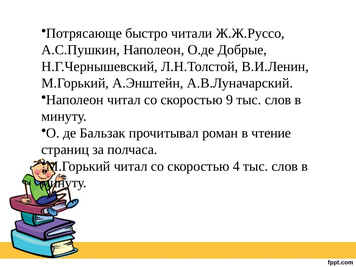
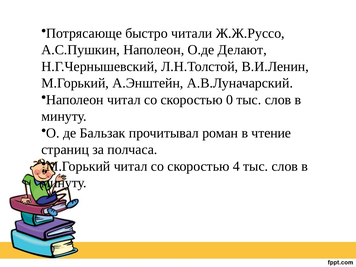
Добрые: Добрые -> Делают
9: 9 -> 0
